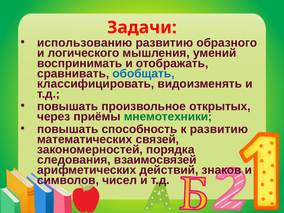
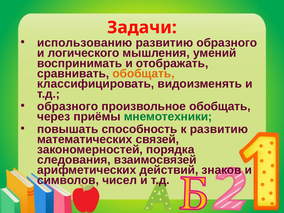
обобщать at (144, 74) colour: blue -> orange
повышать at (68, 106): повышать -> образного
произвольное открытых: открытых -> обобщать
